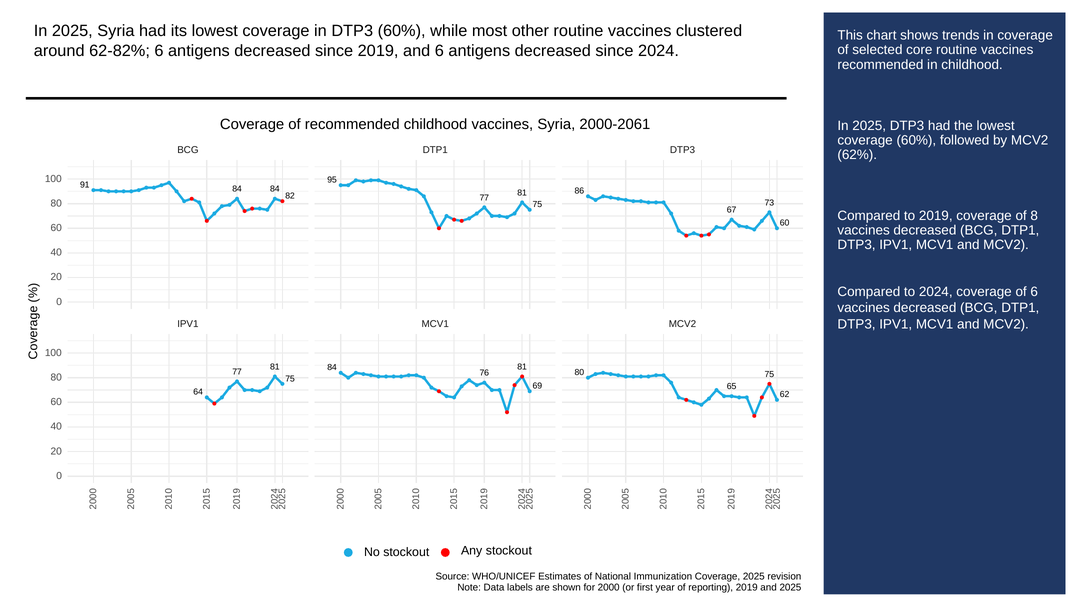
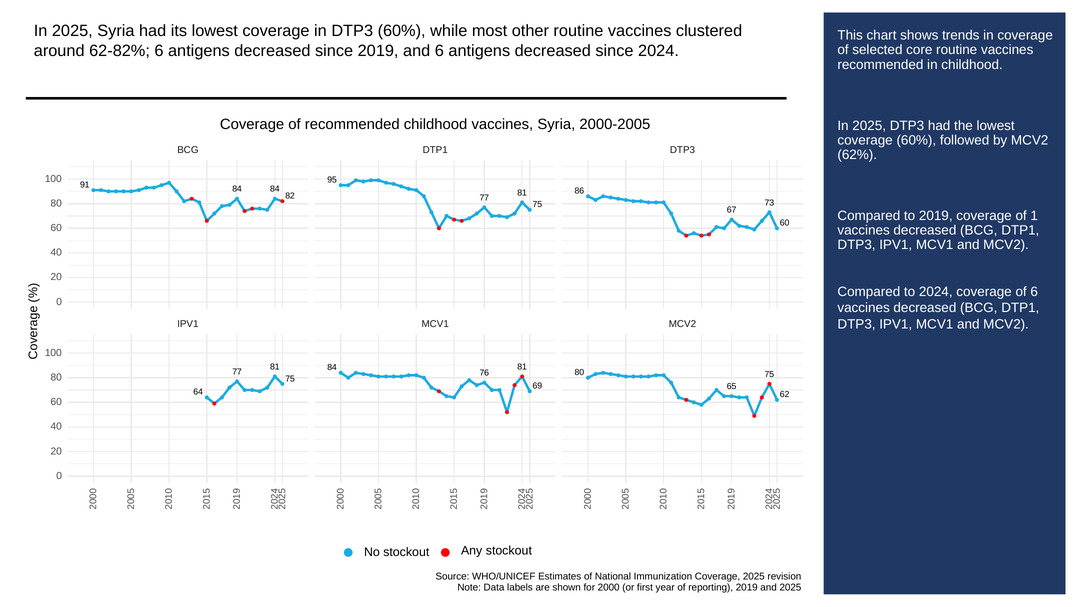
2000-2061: 2000-2061 -> 2000-2005
of 8: 8 -> 1
